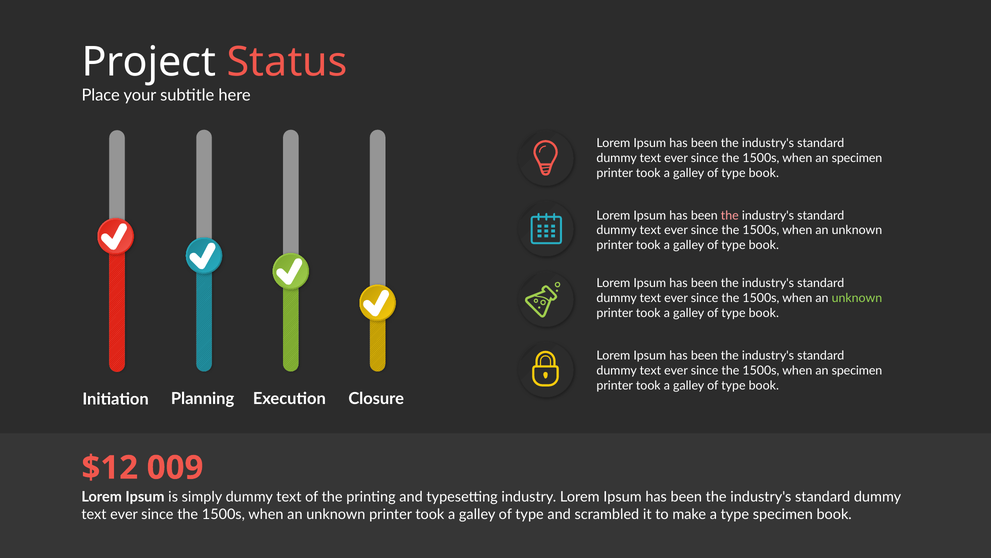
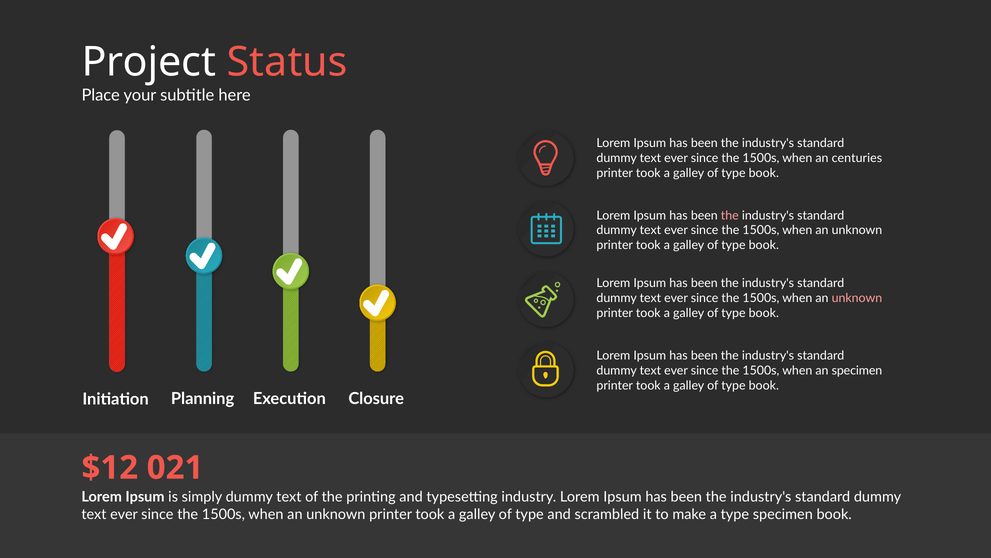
specimen at (857, 158): specimen -> centuries
unknown at (857, 298) colour: light green -> pink
009: 009 -> 021
